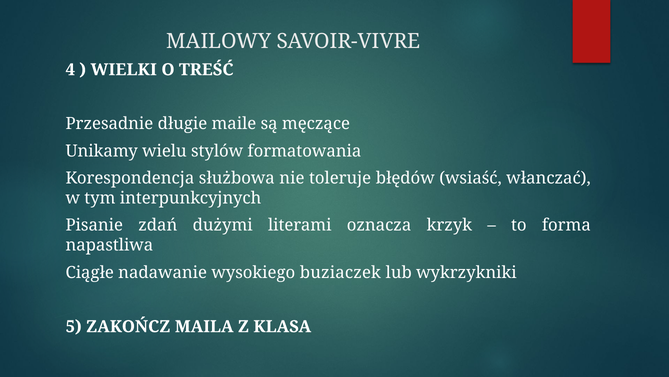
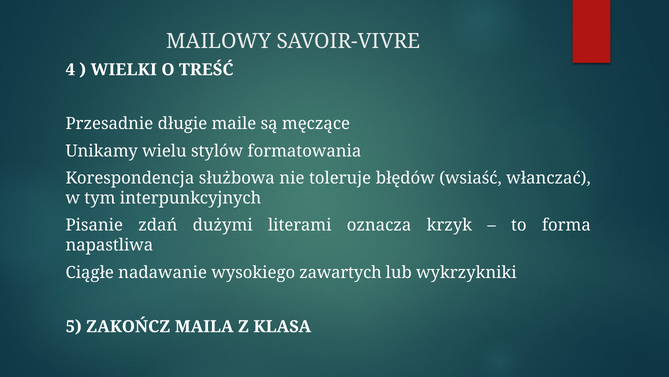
buziaczek: buziaczek -> zawartych
